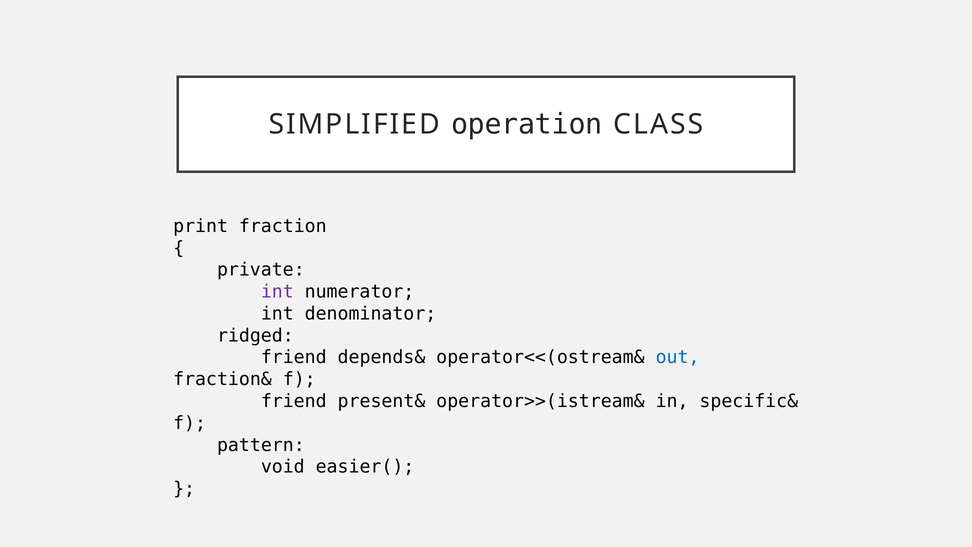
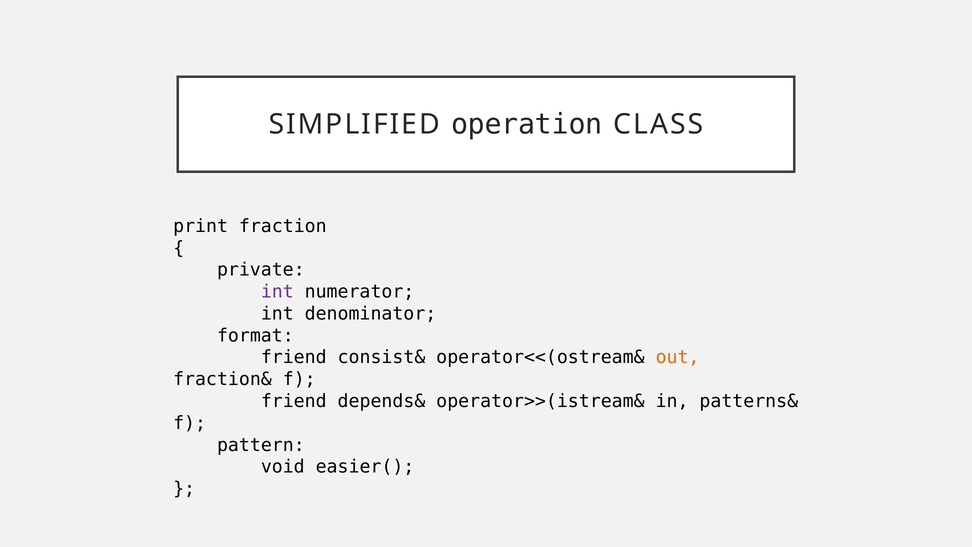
ridged: ridged -> format
depends&: depends& -> consist&
out colour: blue -> orange
present&: present& -> depends&
specific&: specific& -> patterns&
